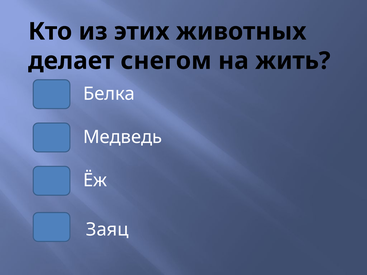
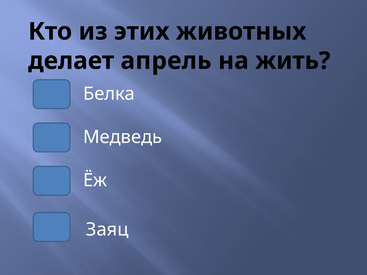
снегом: снегом -> апрель
